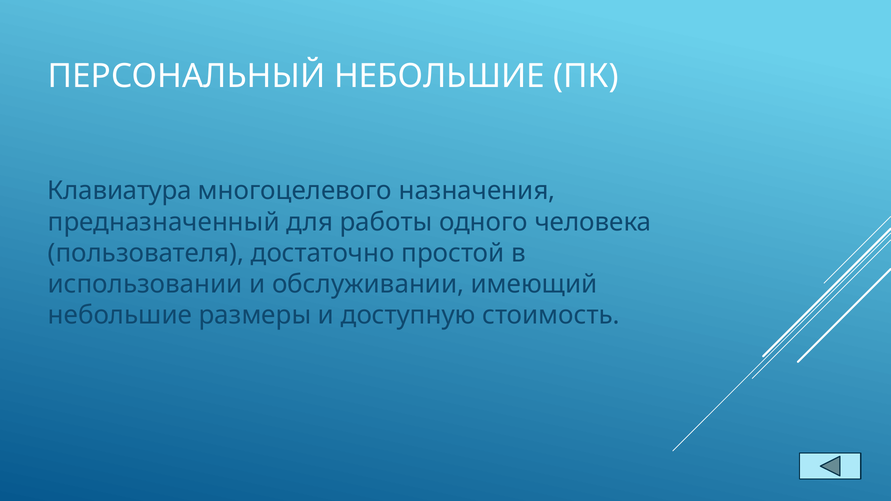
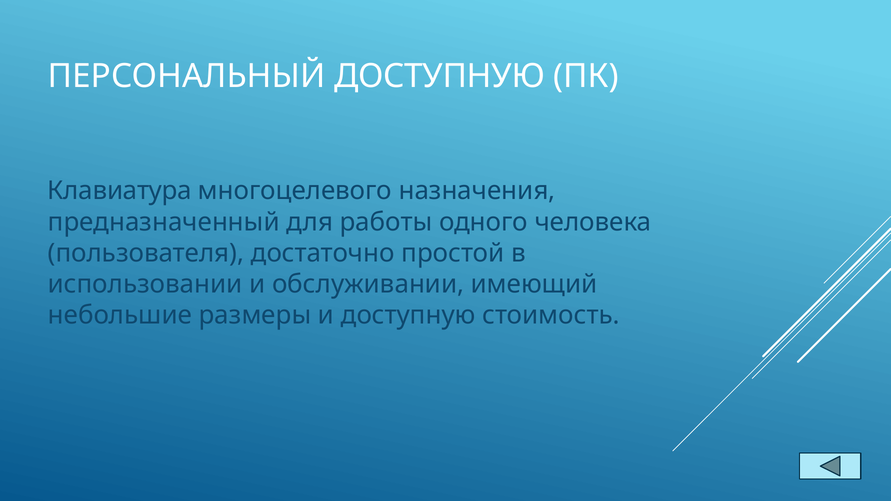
ПЕРСОНАЛЬНЫЙ НЕБОЛЬШИЕ: НЕБОЛЬШИЕ -> ДОСТУПНУЮ
